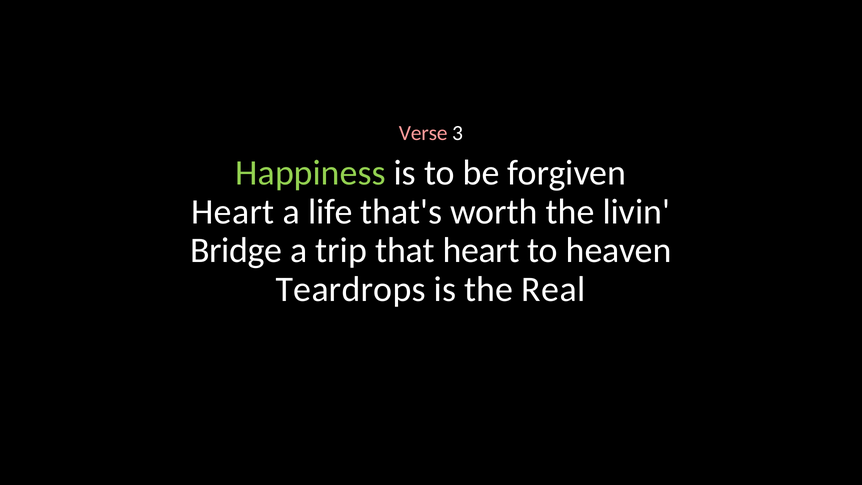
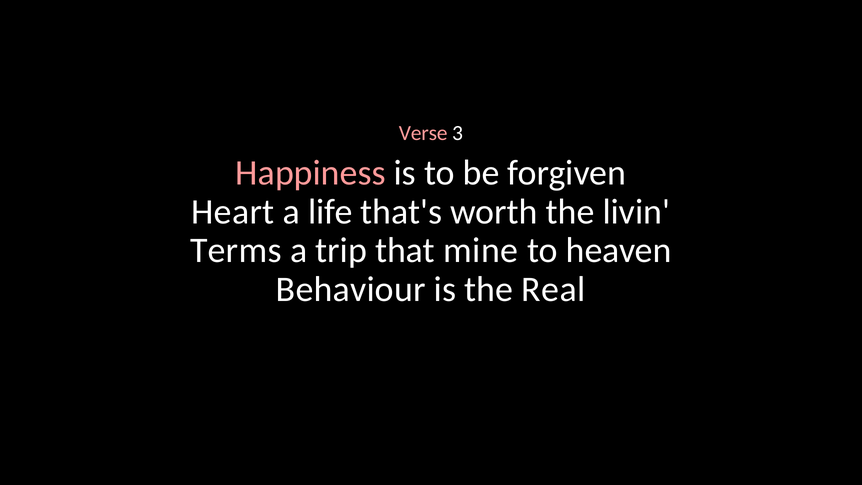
Happiness colour: light green -> pink
Bridge: Bridge -> Terms
that heart: heart -> mine
Teardrops: Teardrops -> Behaviour
